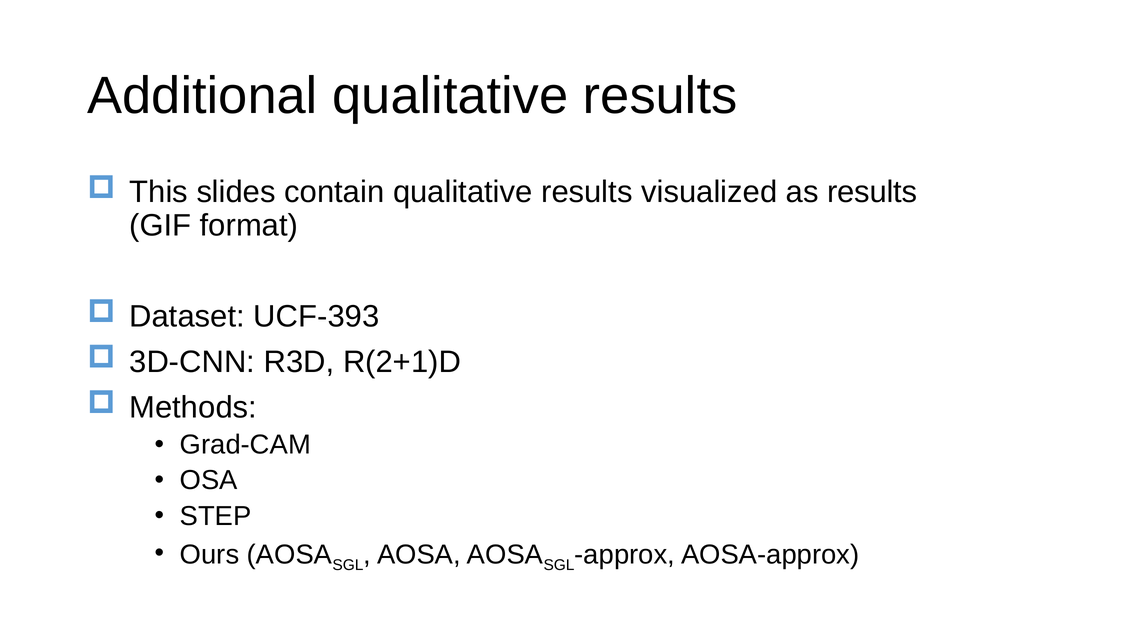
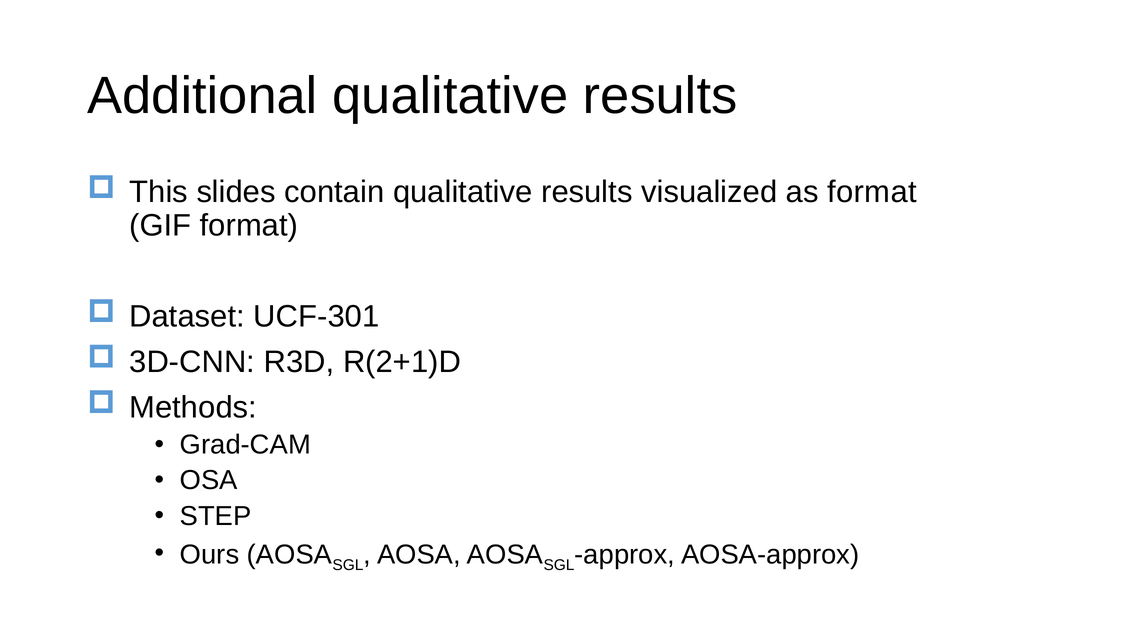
as results: results -> format
UCF-393: UCF-393 -> UCF-301
